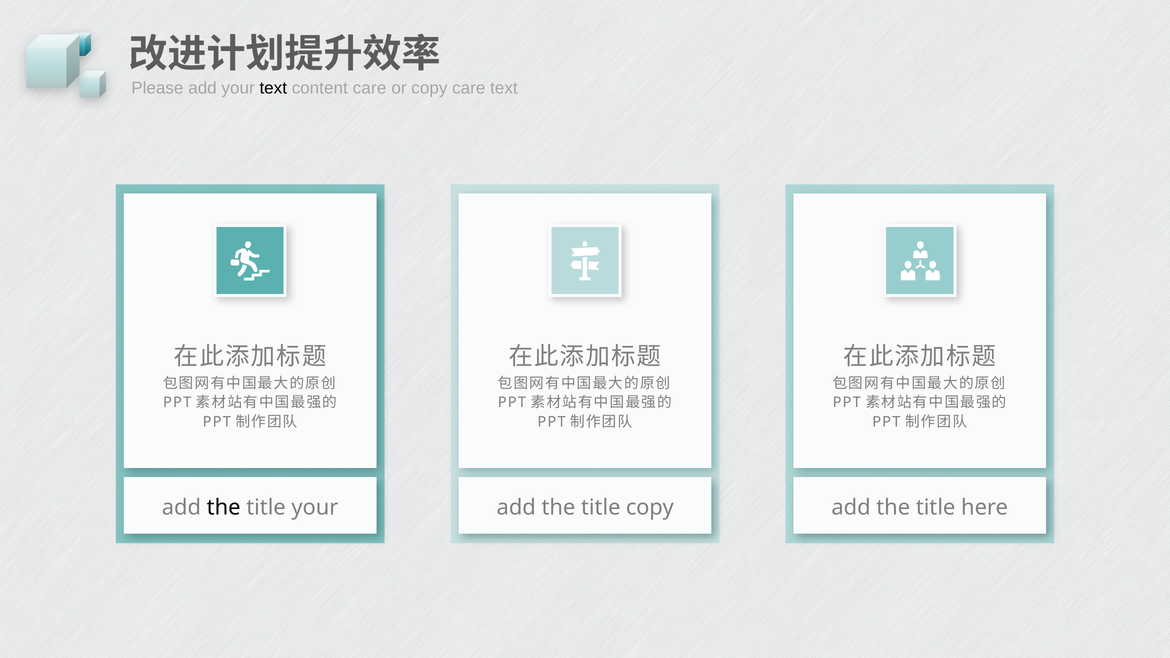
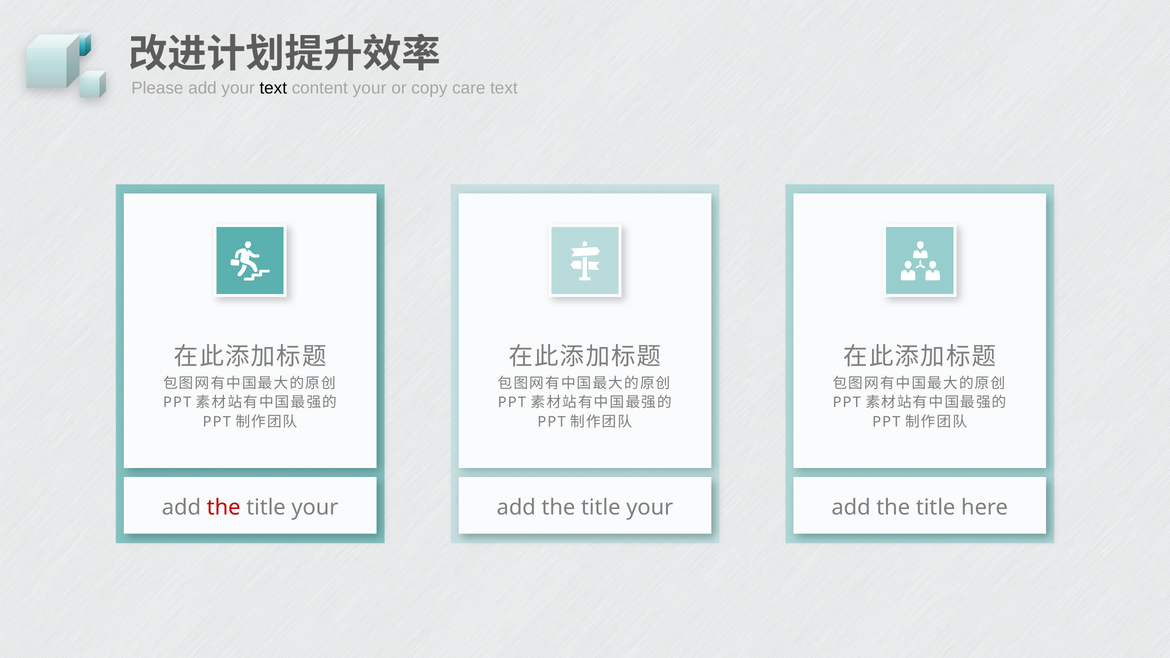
content care: care -> your
the at (224, 507) colour: black -> red
copy at (650, 507): copy -> your
